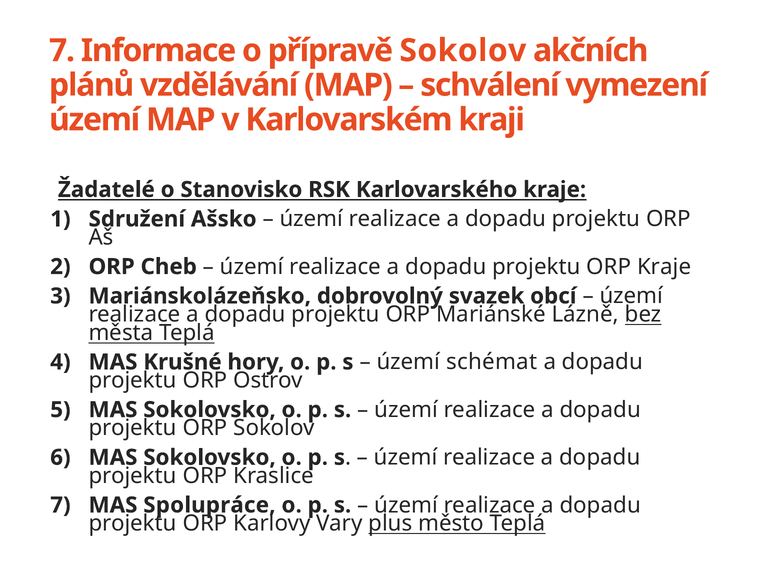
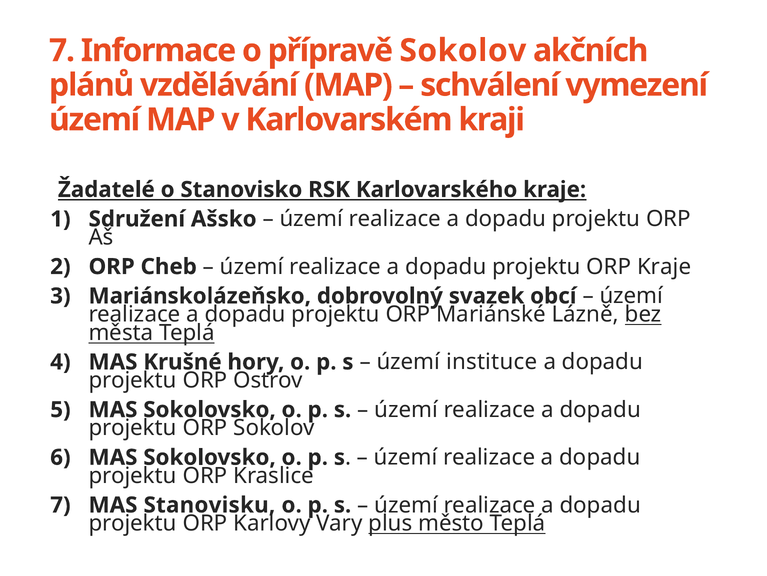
schémat: schémat -> instituce
Spolupráce: Spolupráce -> Stanovisku
